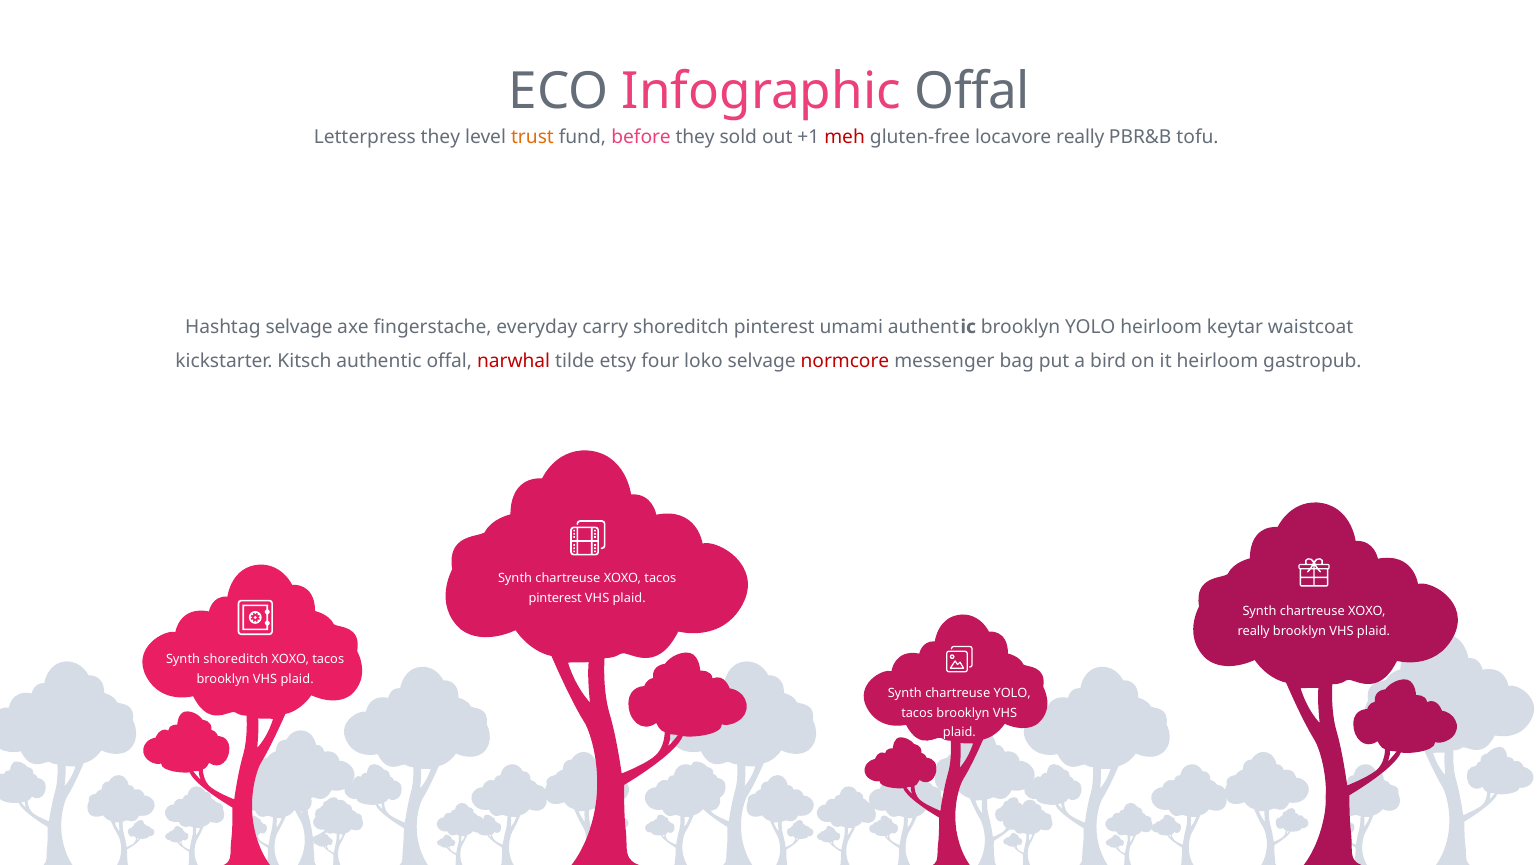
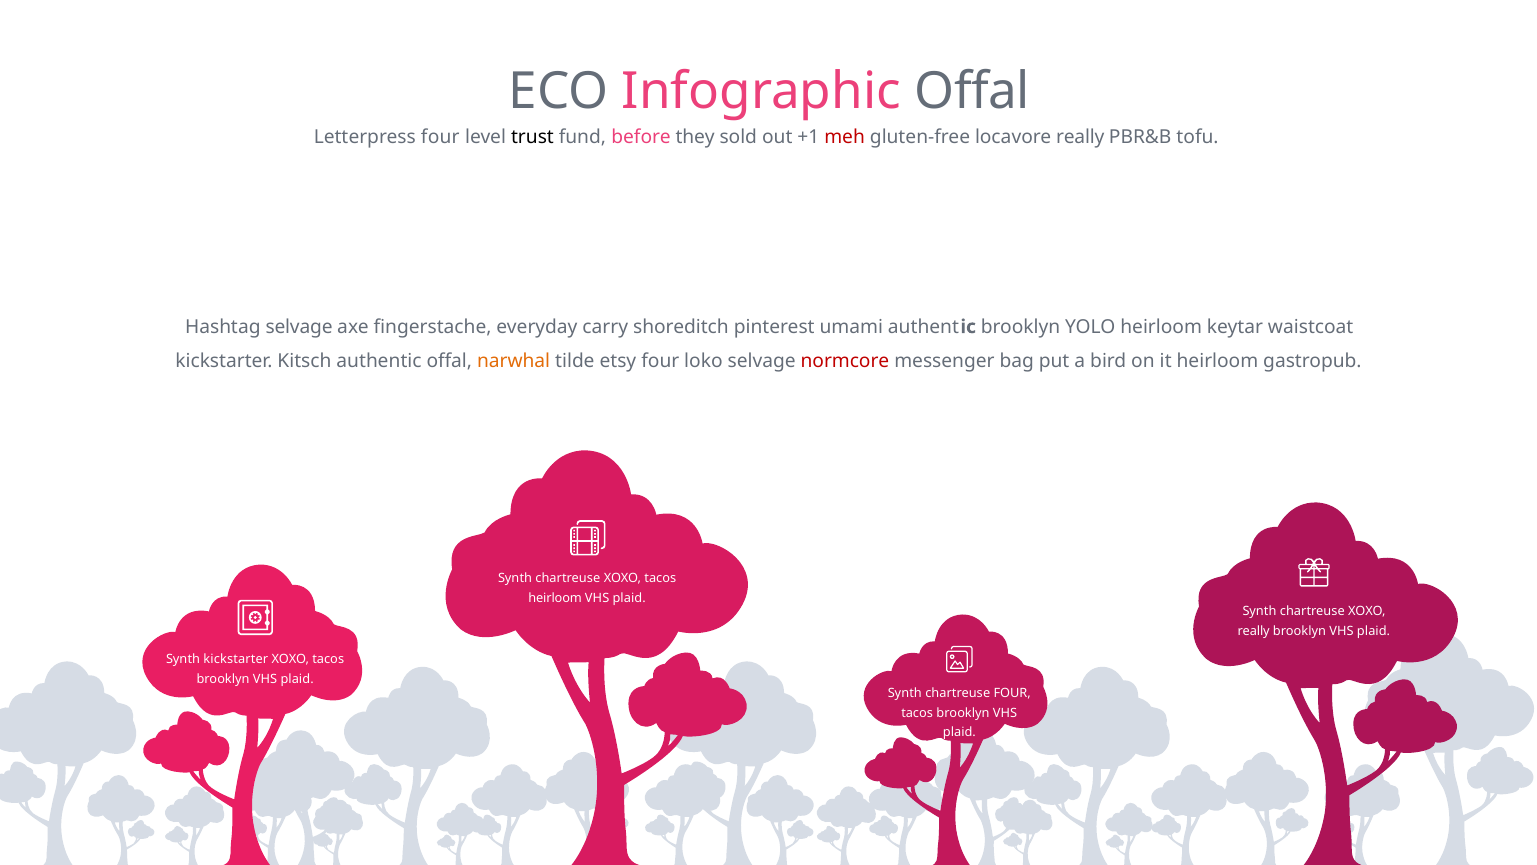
Letterpress they: they -> four
trust colour: orange -> black
narwhal colour: red -> orange
pinterest at (555, 598): pinterest -> heirloom
Synth shoreditch: shoreditch -> kickstarter
chartreuse YOLO: YOLO -> FOUR
